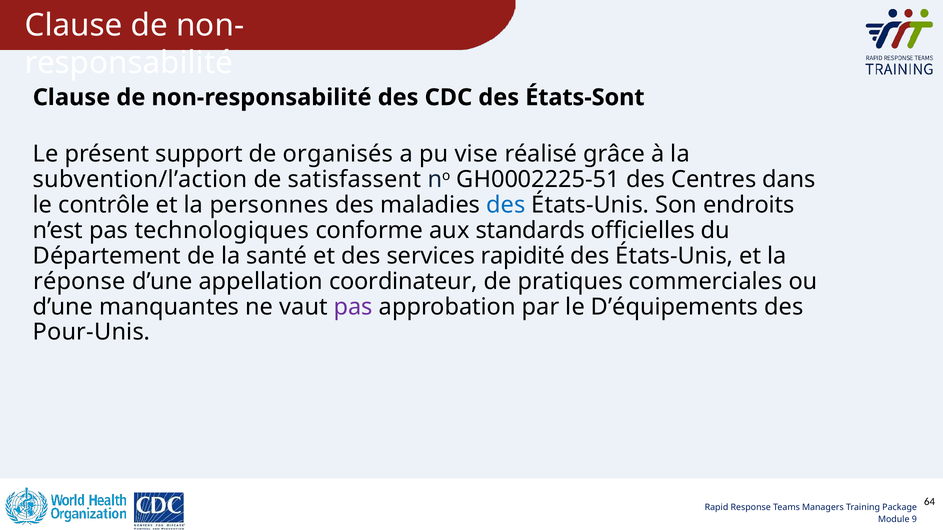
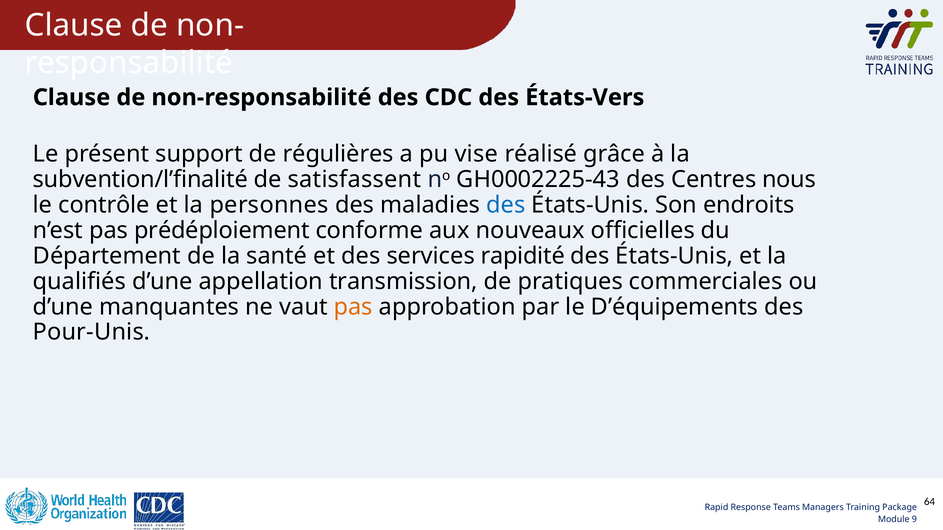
États-Sont: États-Sont -> États-Vers
organisés: organisés -> régulières
subvention/l’action: subvention/l’action -> subvention/l’finalité
GH0002225-51: GH0002225-51 -> GH0002225-43
dans: dans -> nous
technologiques: technologiques -> prédéploiement
standards: standards -> nouveaux
réponse: réponse -> qualifiés
coordinateur: coordinateur -> transmission
pas at (353, 307) colour: purple -> orange
